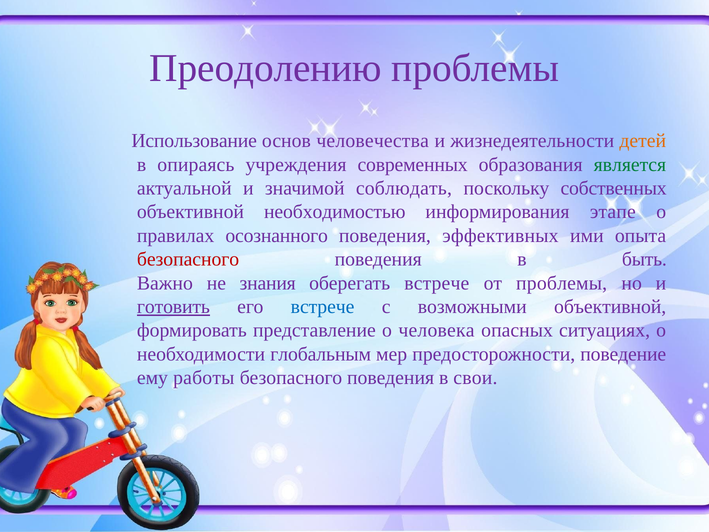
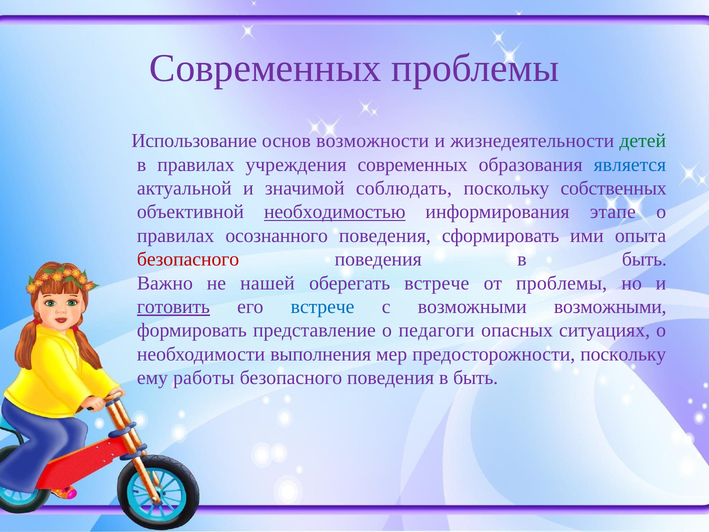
Преодолению at (266, 68): Преодолению -> Современных
человечества: человечества -> возможности
детей colour: orange -> green
в опираясь: опираясь -> правилах
является colour: green -> blue
необходимостью underline: none -> present
эффективных: эффективных -> сформировать
знания: знания -> нашей
возможными объективной: объективной -> возможными
человека: человека -> педагоги
глобальным: глобальным -> выполнения
предосторожности поведение: поведение -> поскольку
свои at (475, 378): свои -> быть
